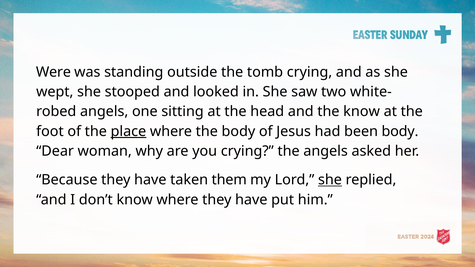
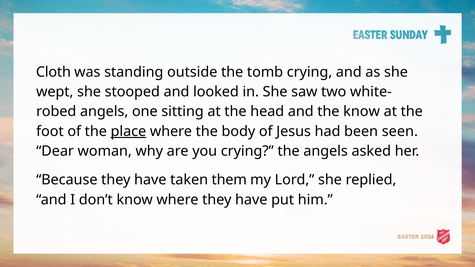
Were: Were -> Cloth
been body: body -> seen
she at (330, 180) underline: present -> none
